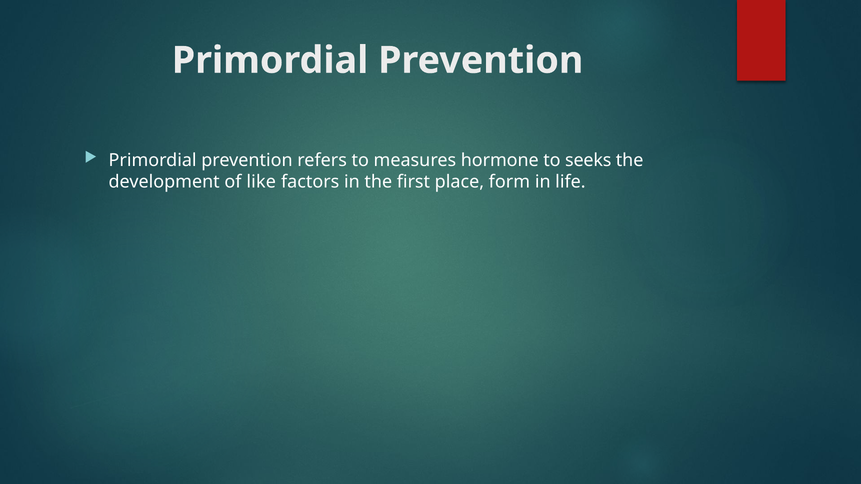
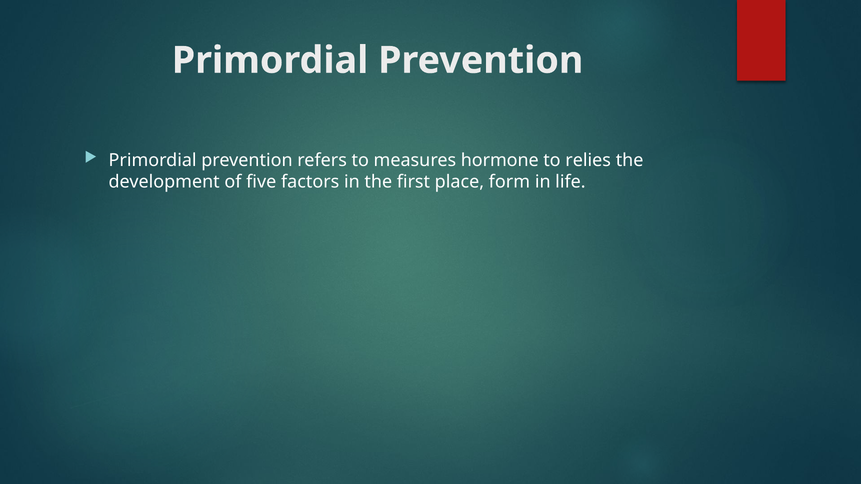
seeks: seeks -> relies
like: like -> five
